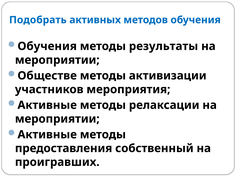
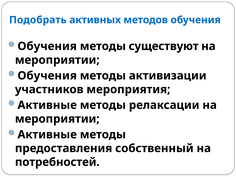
результаты: результаты -> существуют
Обществе at (47, 76): Обществе -> Обучения
проигравших: проигравших -> потребностей
